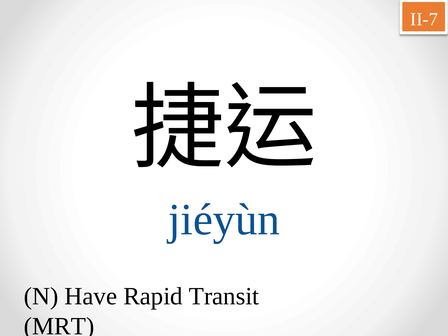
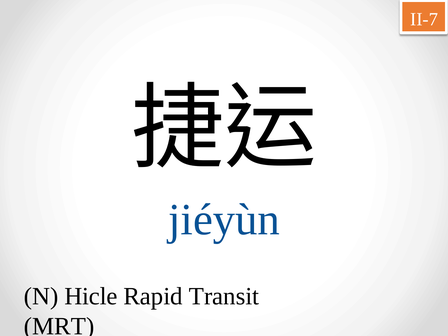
Have: Have -> Hicle
